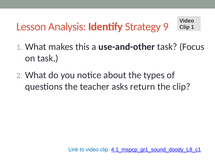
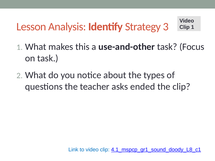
9: 9 -> 3
return: return -> ended
